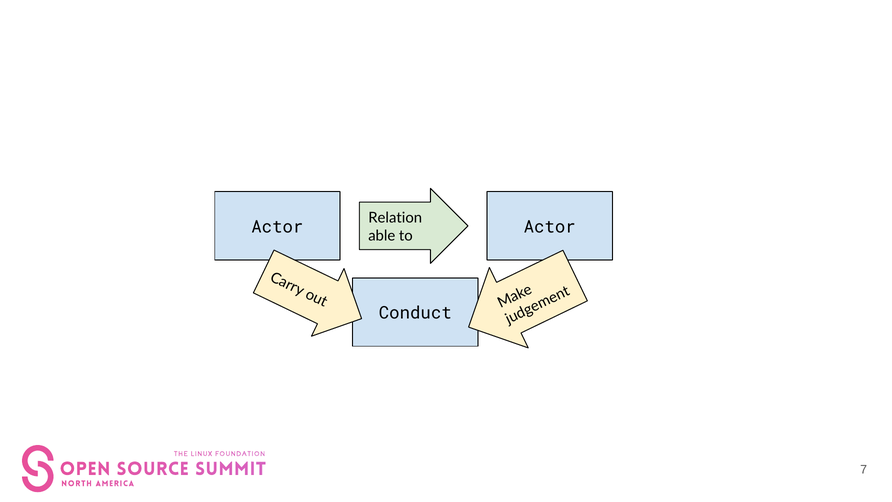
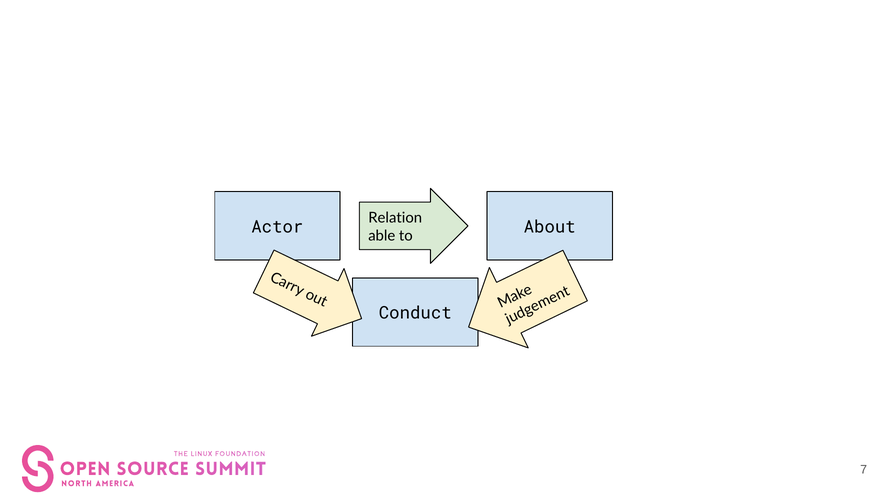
Actor Actor: Actor -> About
